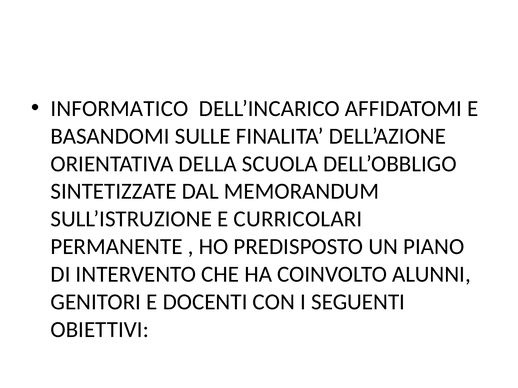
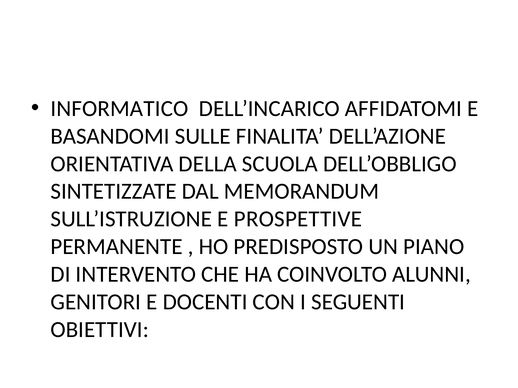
CURRICOLARI: CURRICOLARI -> PROSPETTIVE
